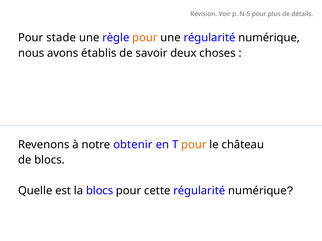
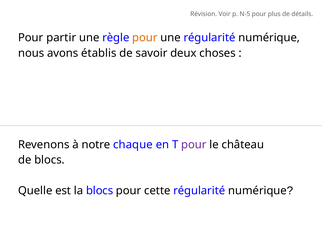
stade: stade -> partir
obtenir: obtenir -> chaque
pour at (194, 145) colour: orange -> purple
